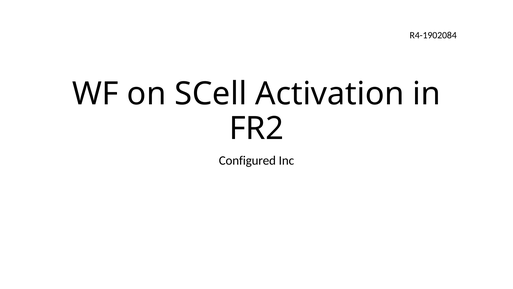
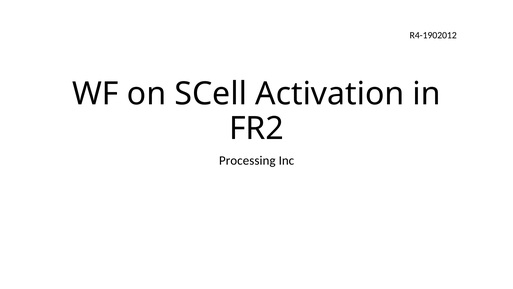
R4-1902084: R4-1902084 -> R4-1902012
Configured: Configured -> Processing
